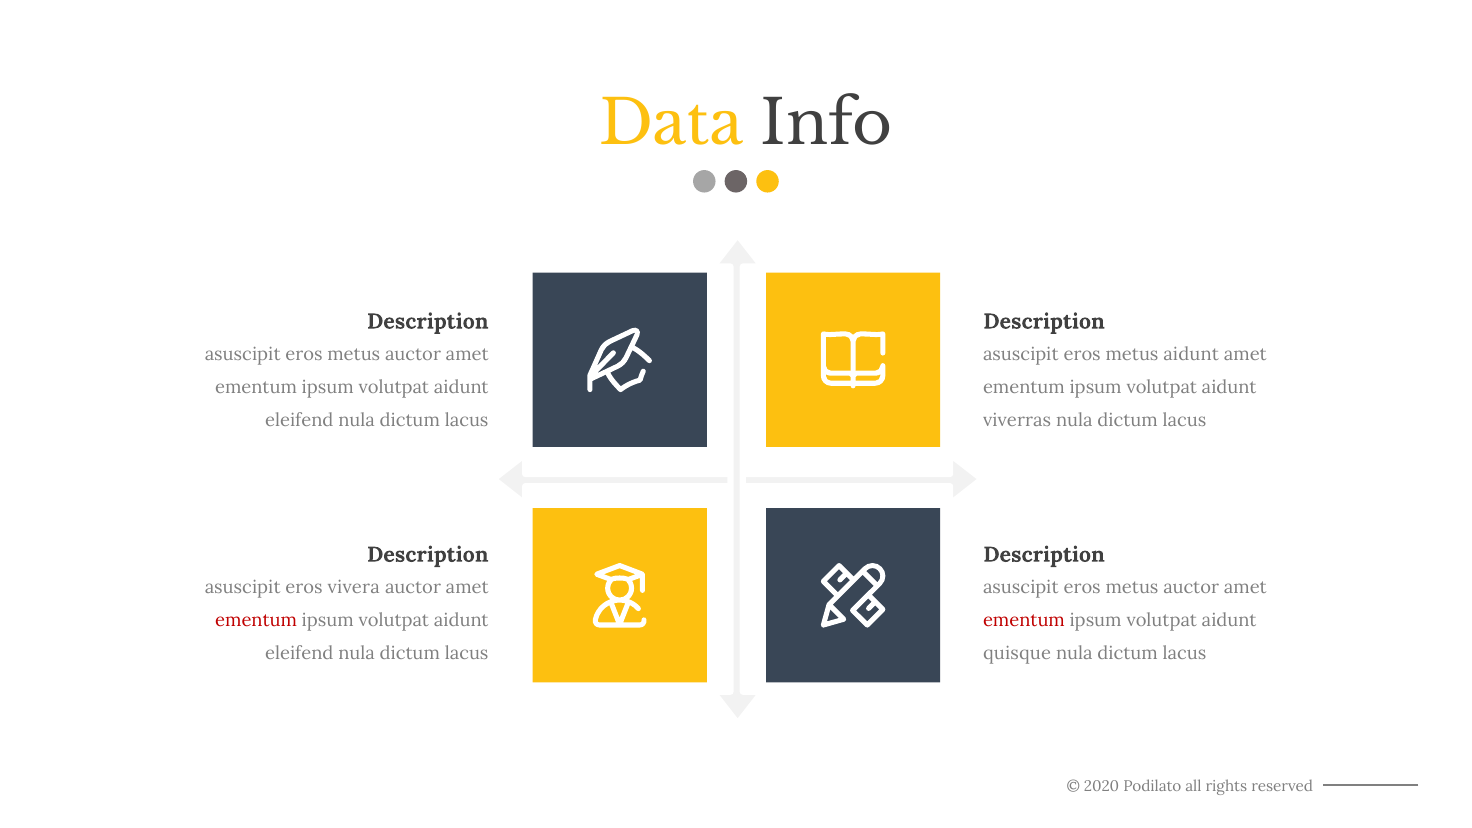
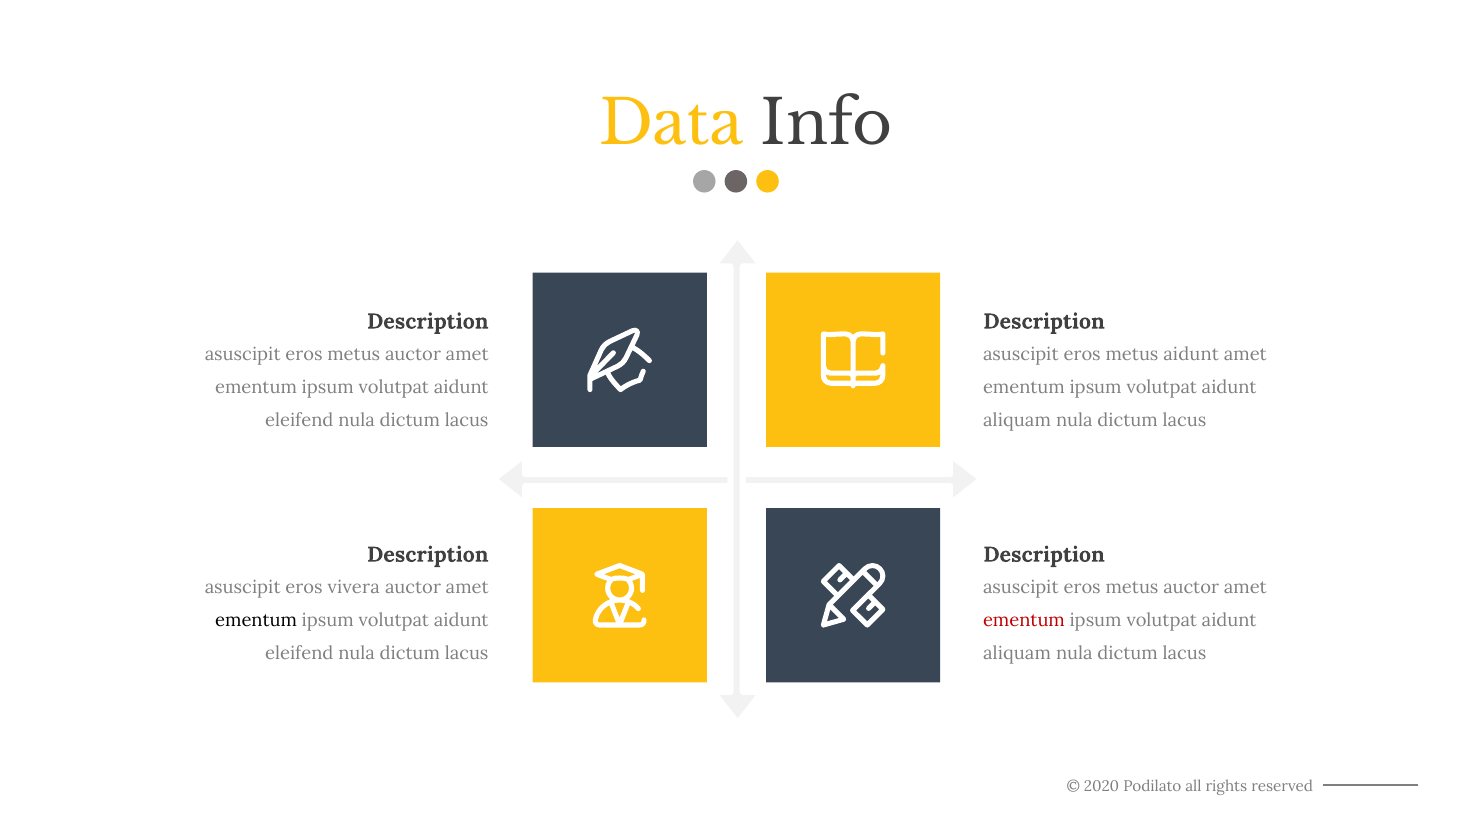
viverras at (1017, 420): viverras -> aliquam
ementum at (256, 620) colour: red -> black
quisque at (1017, 653): quisque -> aliquam
